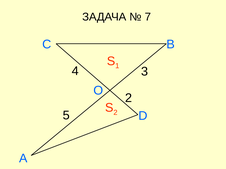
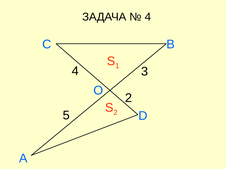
7 at (148, 17): 7 -> 4
